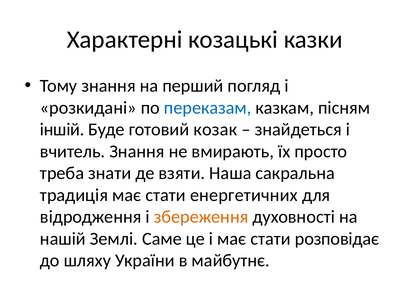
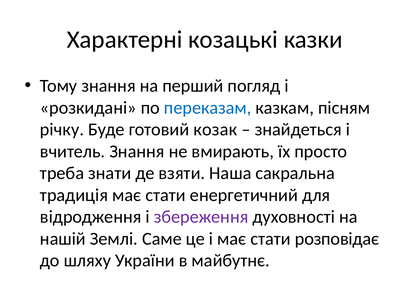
іншій: іншій -> річку
енергетичних: енергетичних -> енергетичний
збереження colour: orange -> purple
